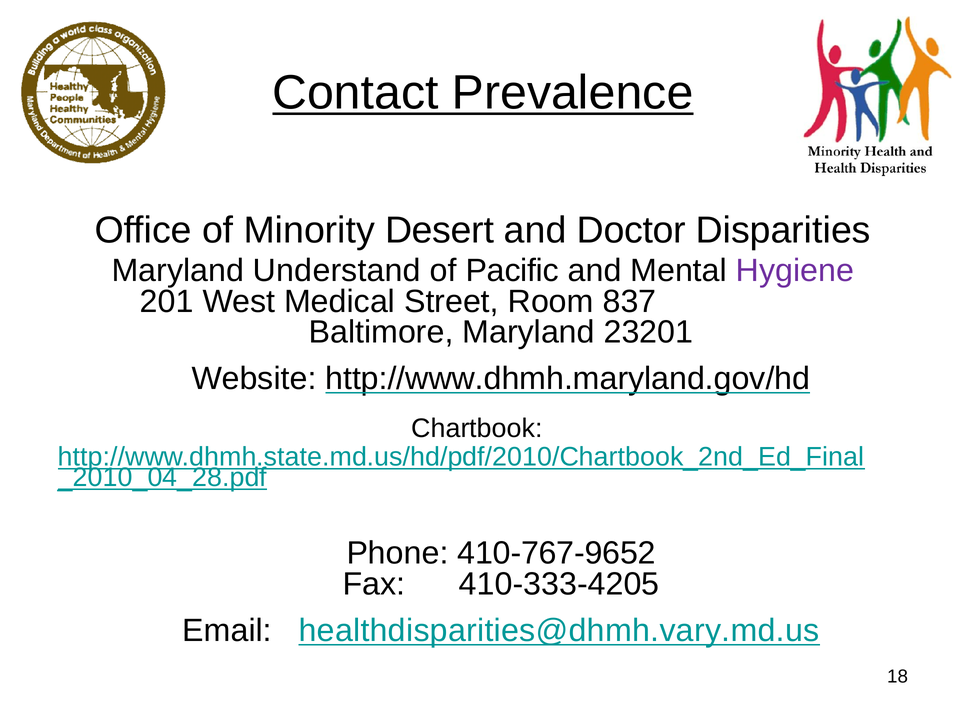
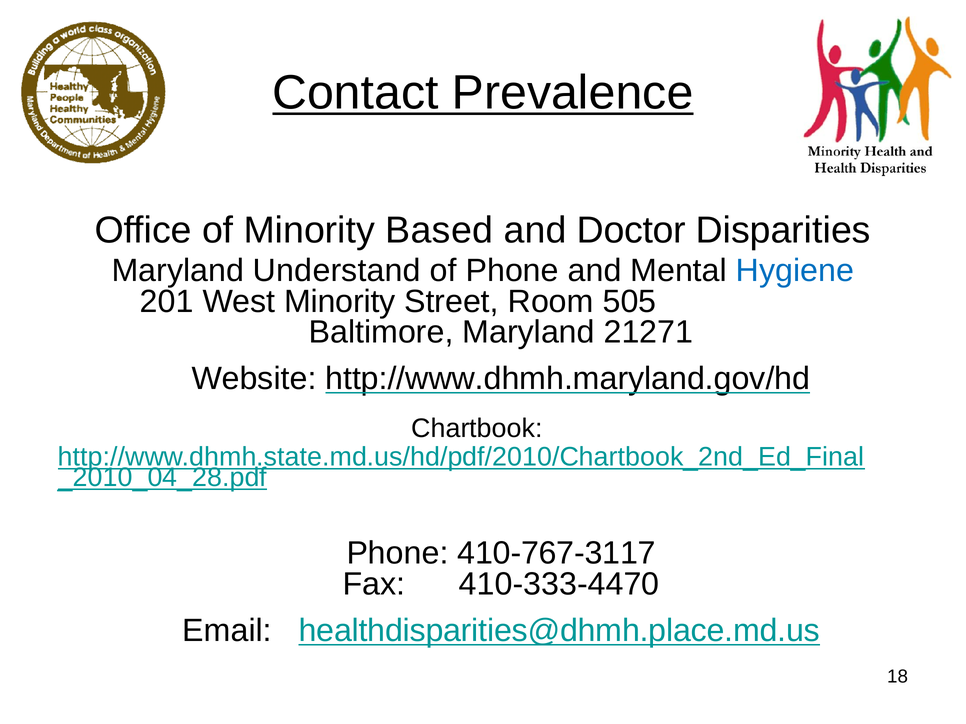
Desert: Desert -> Based
of Pacific: Pacific -> Phone
Hygiene colour: purple -> blue
West Medical: Medical -> Minority
837: 837 -> 505
23201: 23201 -> 21271
410-767-9652: 410-767-9652 -> 410-767-3117
410-333-4205: 410-333-4205 -> 410-333-4470
healthdisparities@dhmh.vary.md.us: healthdisparities@dhmh.vary.md.us -> healthdisparities@dhmh.place.md.us
